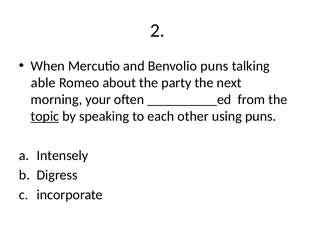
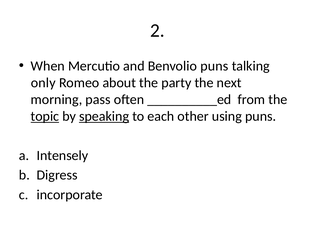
able: able -> only
your: your -> pass
speaking underline: none -> present
